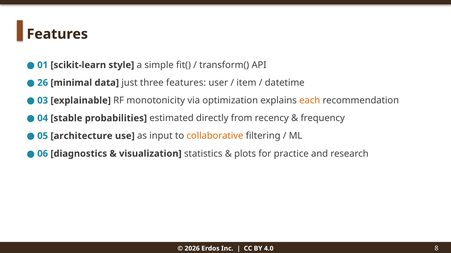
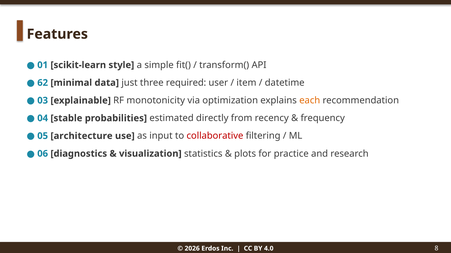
26: 26 -> 62
three features: features -> required
collaborative colour: orange -> red
